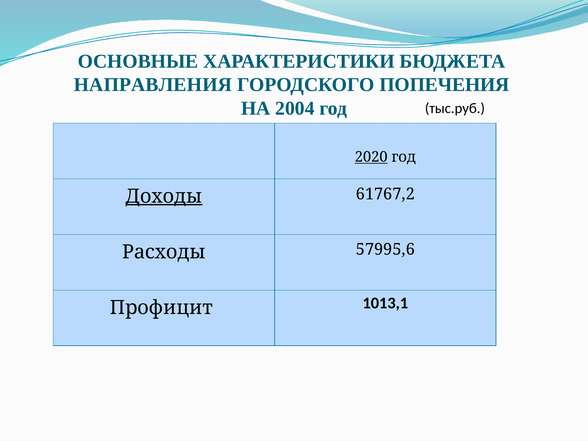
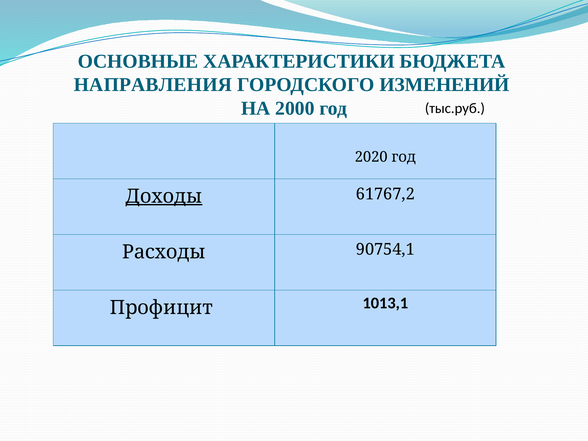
ПОПЕЧЕНИЯ: ПОПЕЧЕНИЯ -> ИЗМЕНЕНИЙ
2004: 2004 -> 2000
2020 underline: present -> none
57995,6: 57995,6 -> 90754,1
